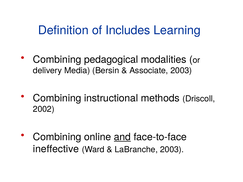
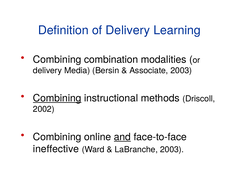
of Includes: Includes -> Delivery
pedagogical: pedagogical -> combination
Combining at (57, 98) underline: none -> present
